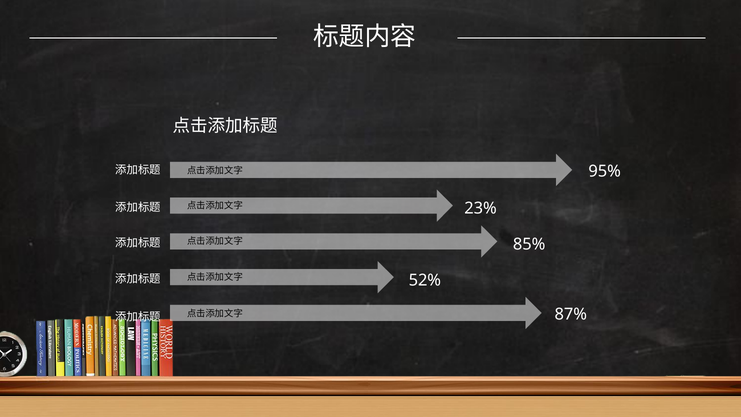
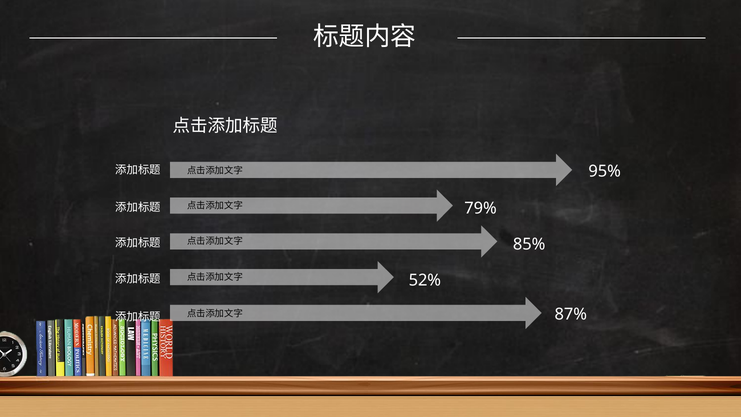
23%: 23% -> 79%
